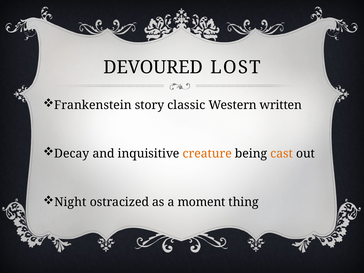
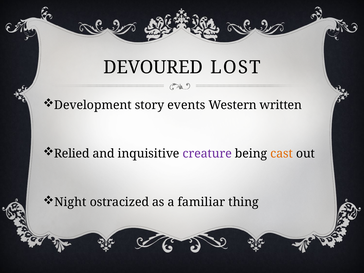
Frankenstein: Frankenstein -> Development
classic: classic -> events
Decay: Decay -> Relied
creature colour: orange -> purple
moment: moment -> familiar
